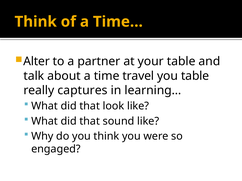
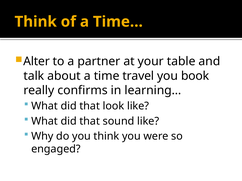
you table: table -> book
captures: captures -> confirms
